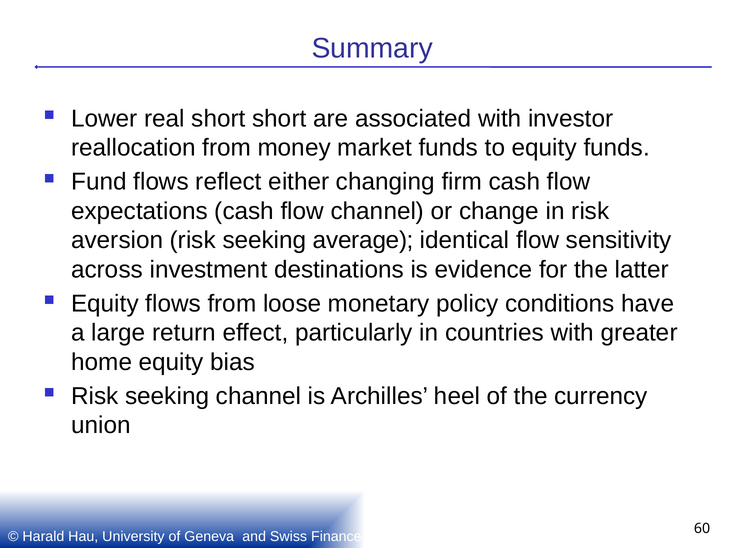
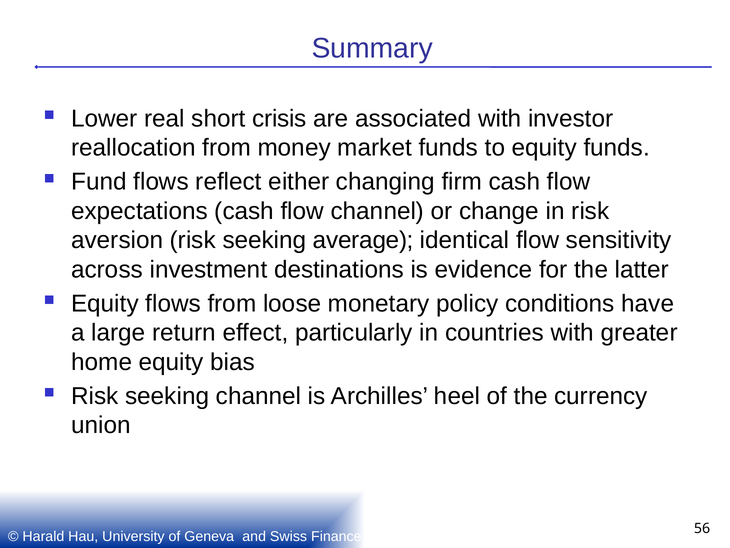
short short: short -> crisis
60: 60 -> 56
